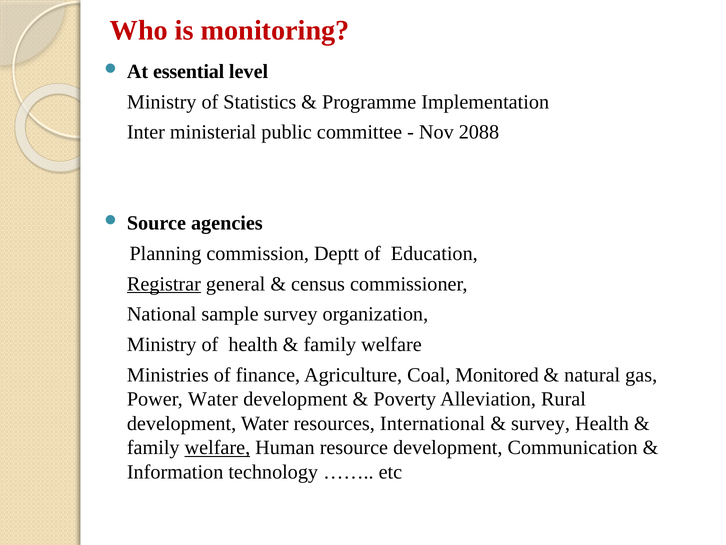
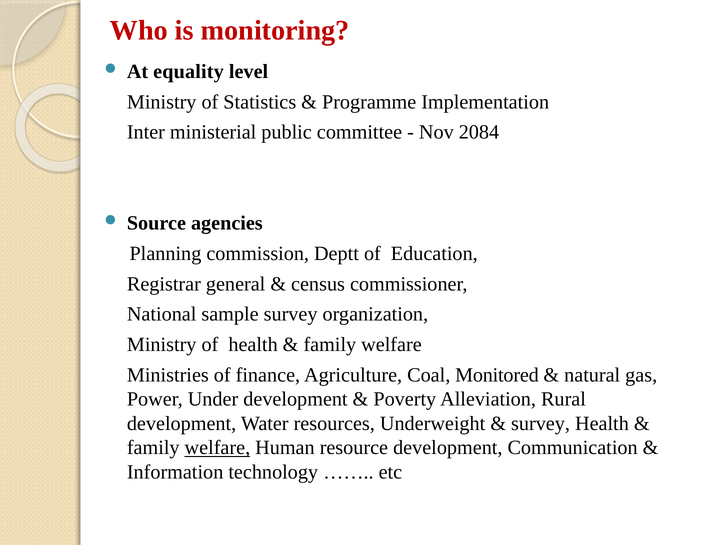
essential: essential -> equality
2088: 2088 -> 2084
Registrar underline: present -> none
Power Water: Water -> Under
International: International -> Underweight
